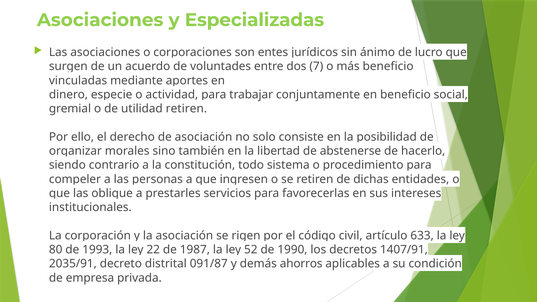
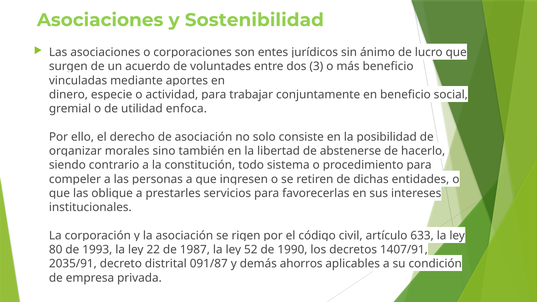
Especializadas: Especializadas -> Sostenibilidad
7: 7 -> 3
utilidad retiren: retiren -> enfoca
